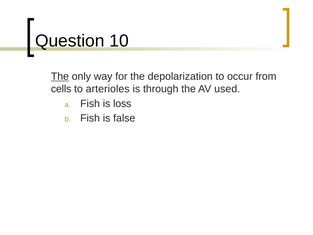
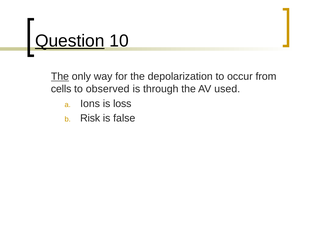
Question underline: none -> present
arterioles: arterioles -> observed
Fish at (90, 103): Fish -> Ions
Fish at (90, 118): Fish -> Risk
